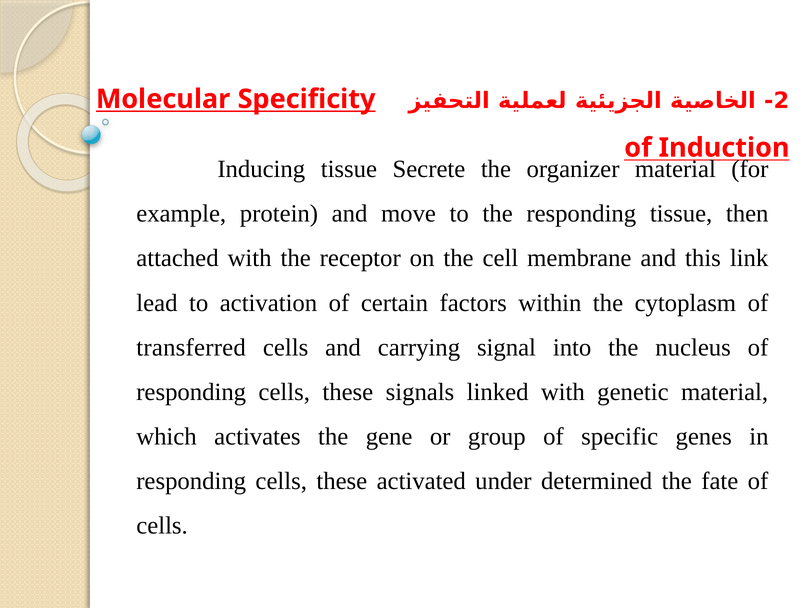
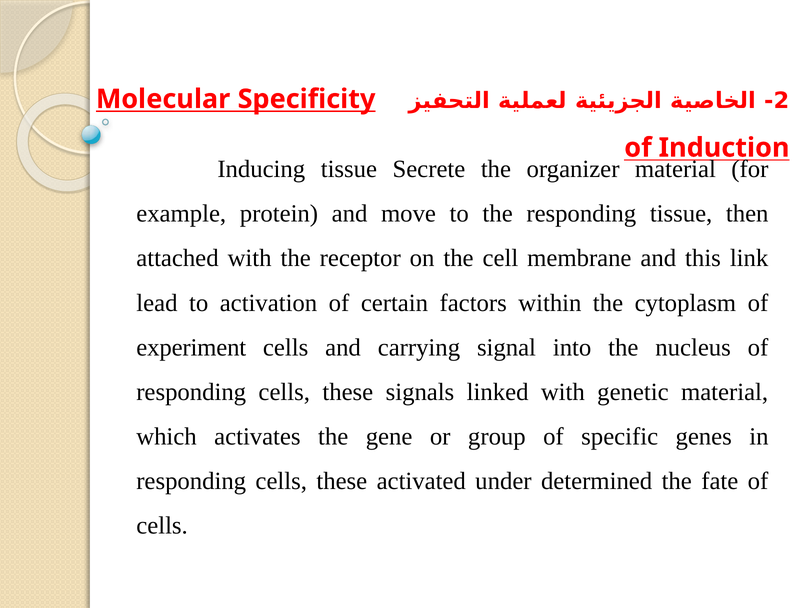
transferred: transferred -> experiment
